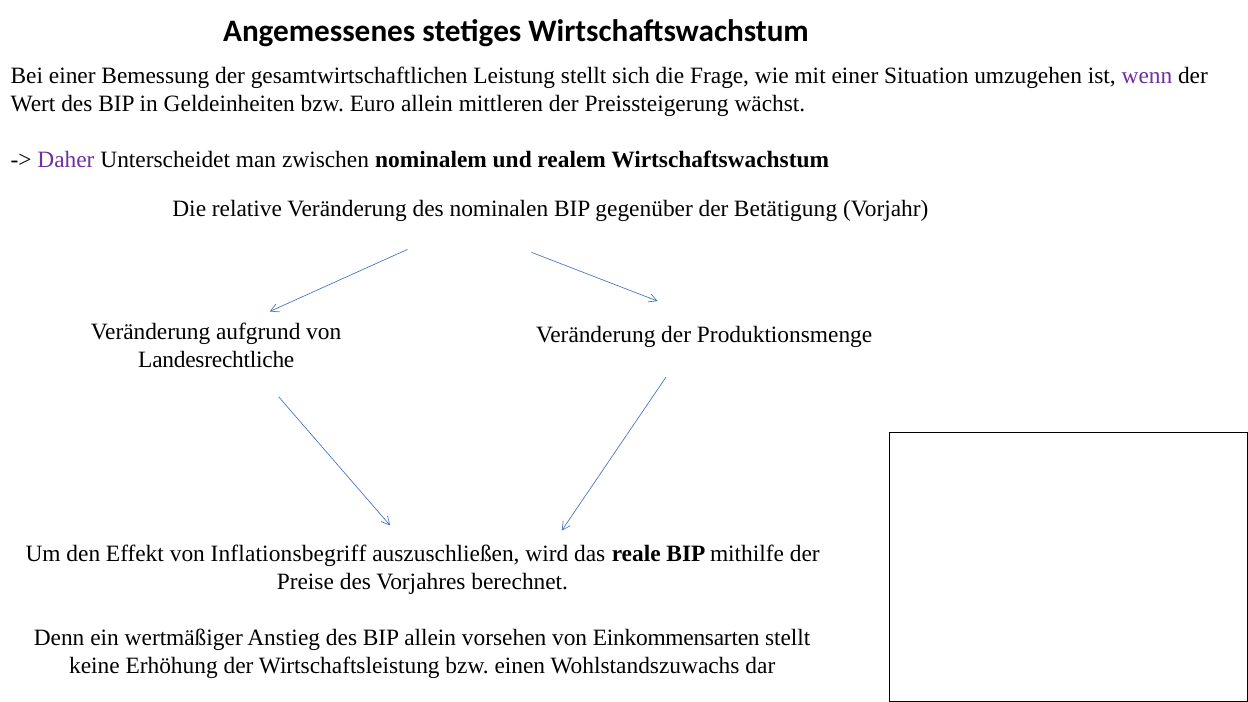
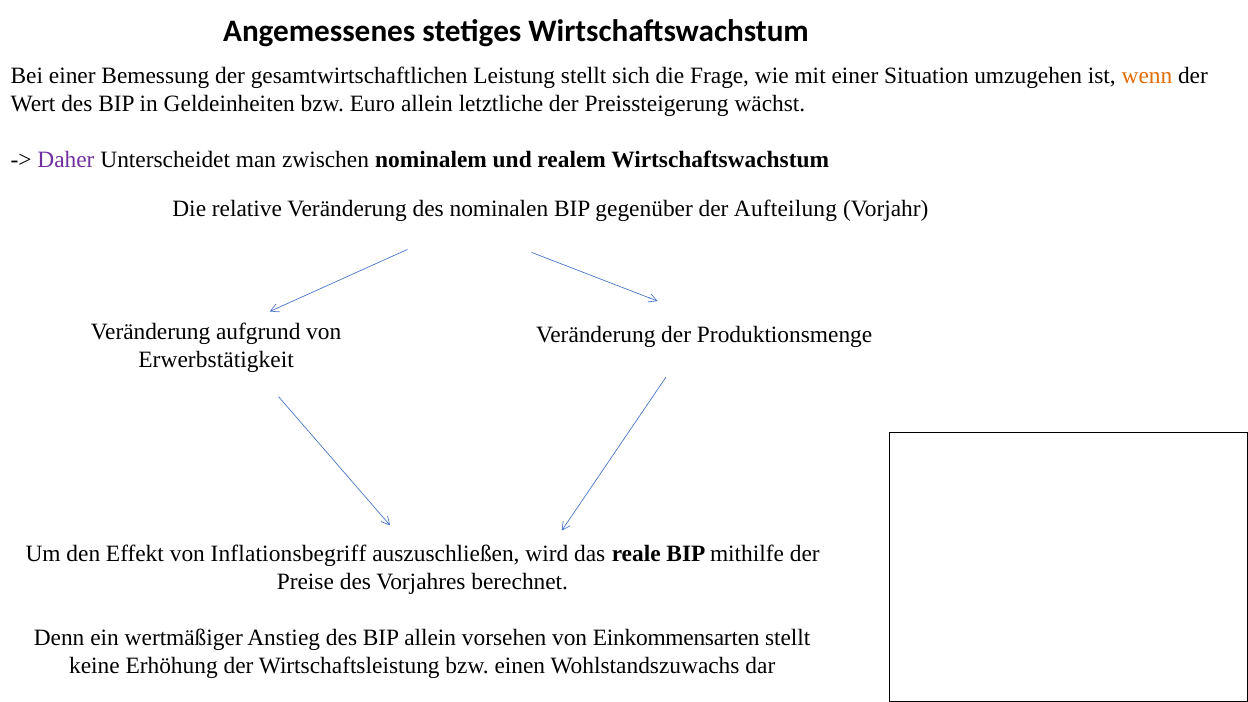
wenn colour: purple -> orange
mittleren: mittleren -> letztliche
Betätigung: Betätigung -> Aufteilung
Landesrechtliche: Landesrechtliche -> Erwerbstätigkeit
